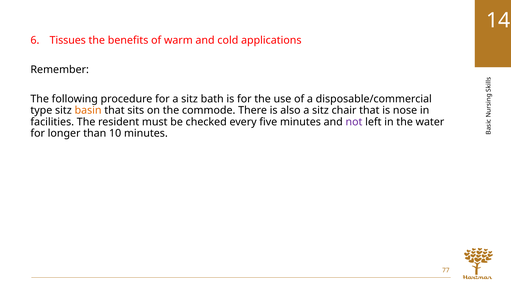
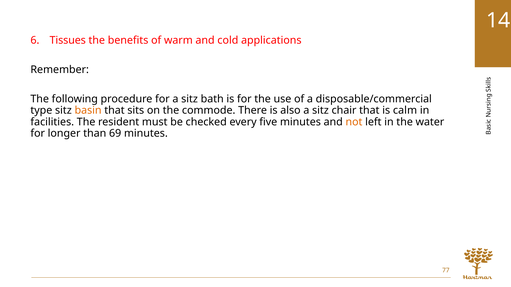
nose: nose -> calm
not colour: purple -> orange
10: 10 -> 69
